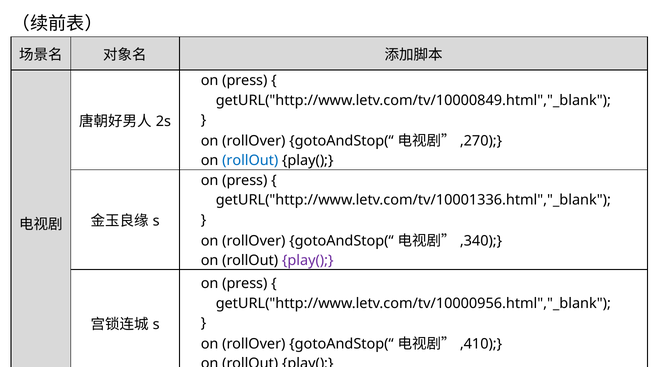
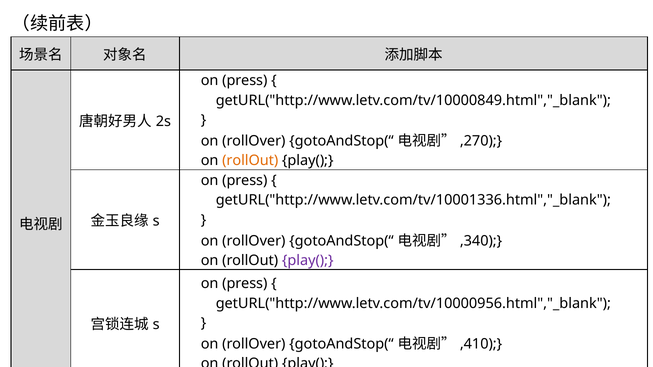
rollOut at (250, 161) colour: blue -> orange
